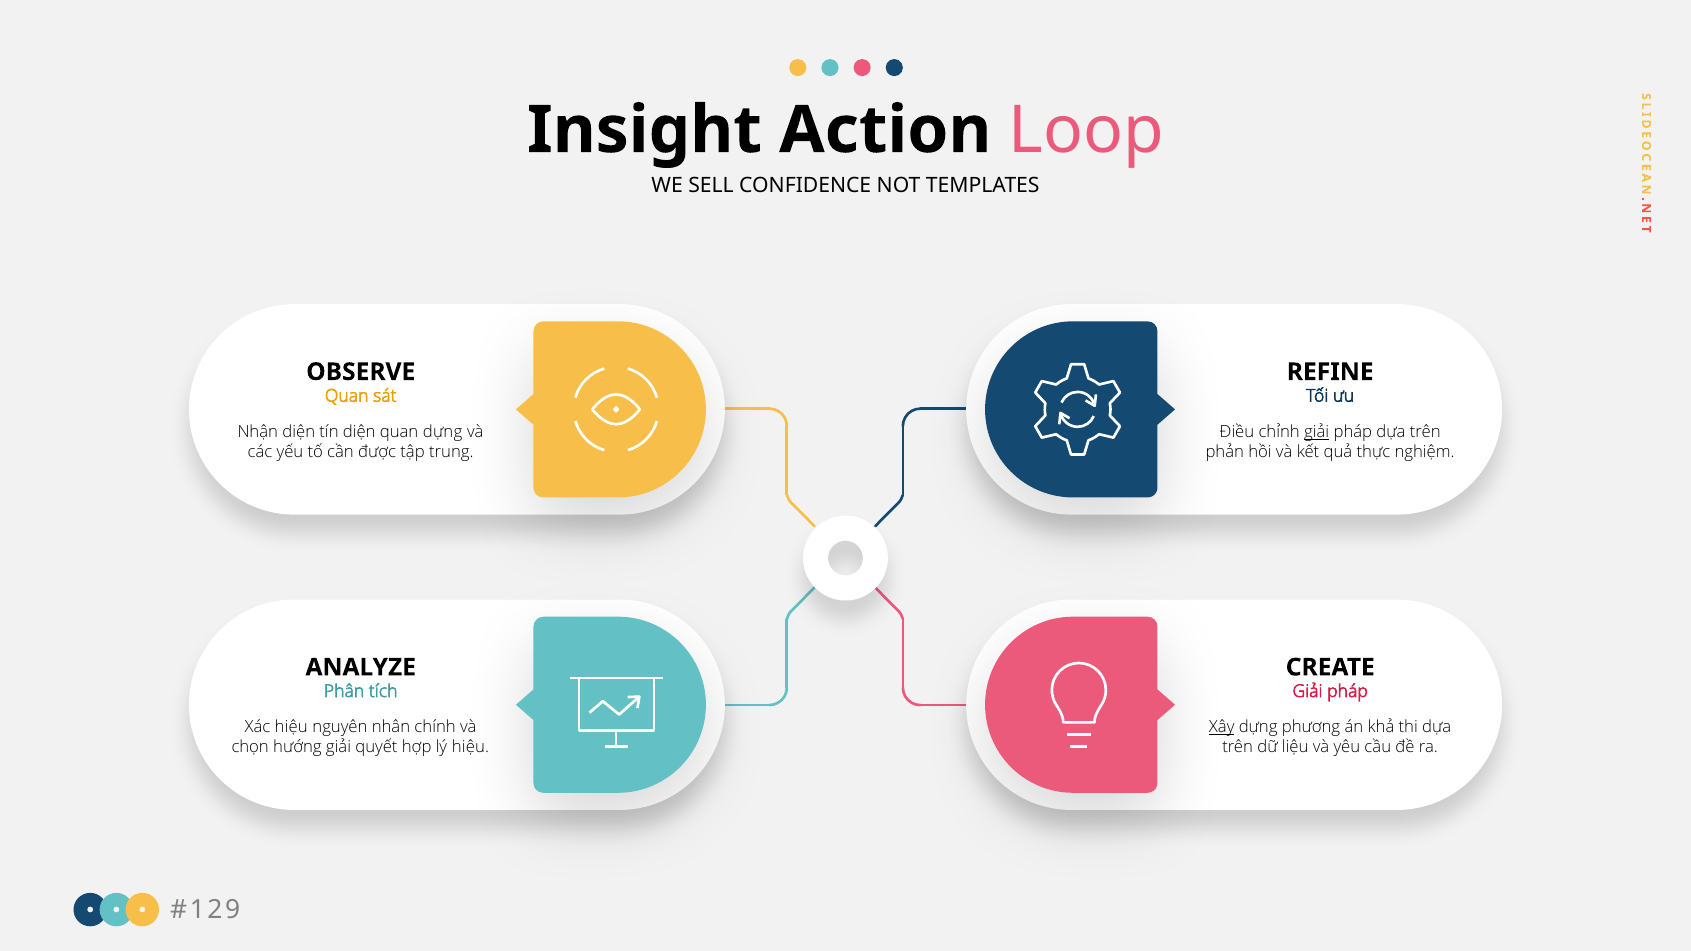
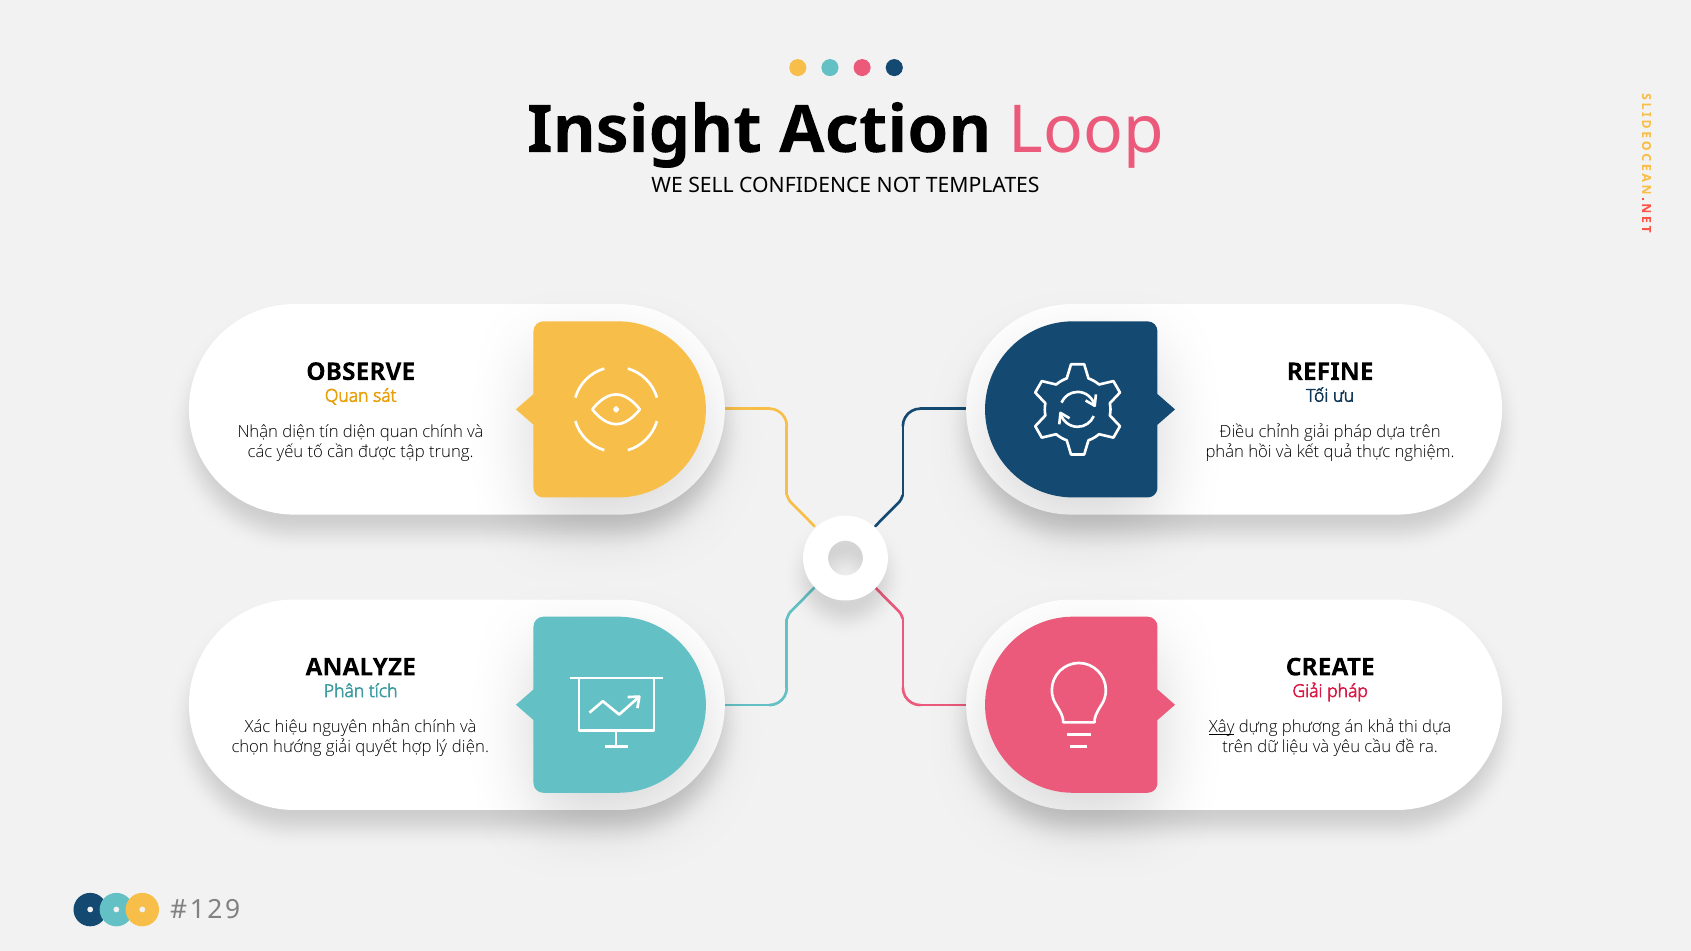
quan dựng: dựng -> chính
giải at (1317, 432) underline: present -> none
lý hiệu: hiệu -> diện
